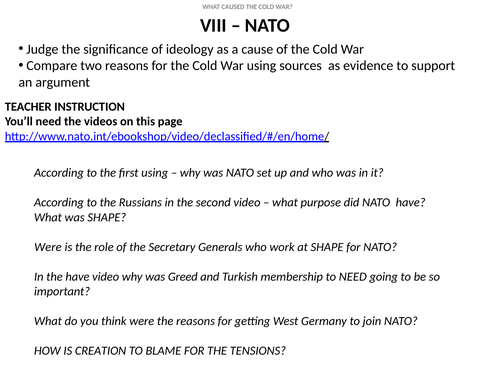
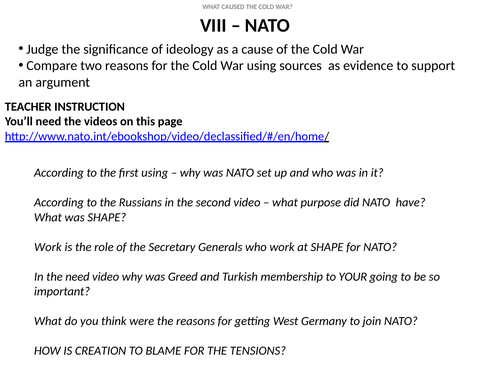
Were at (48, 247): Were -> Work
the have: have -> need
to NEED: NEED -> YOUR
